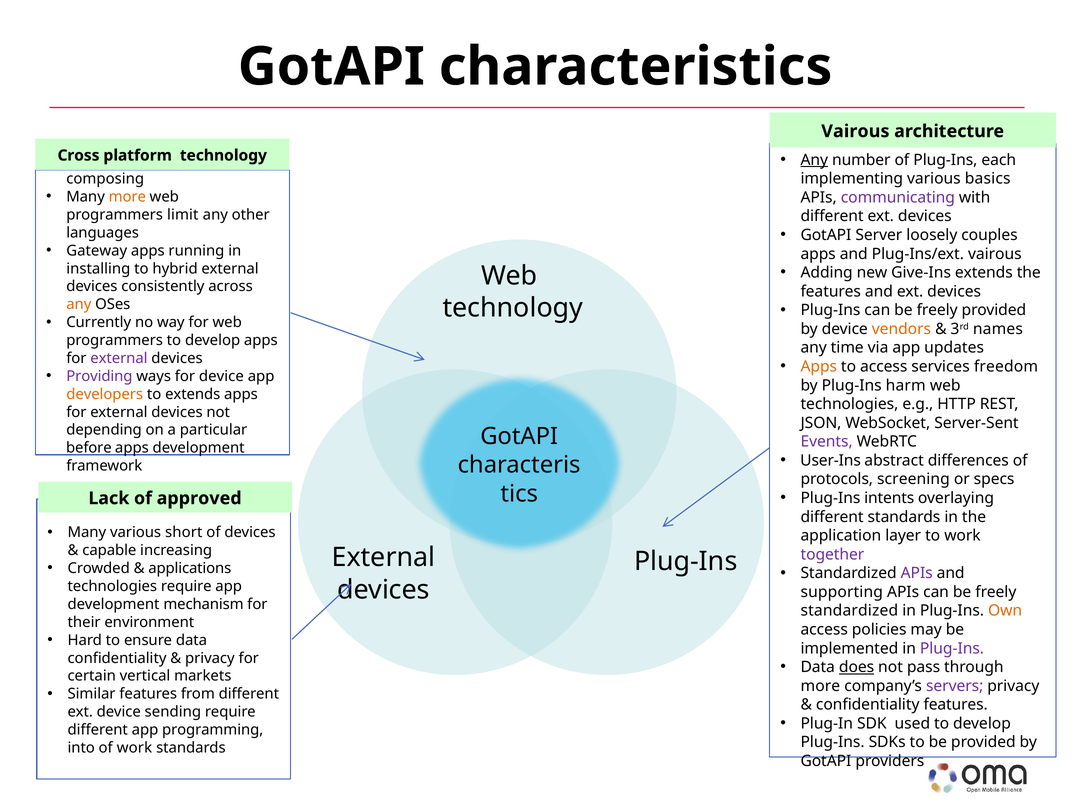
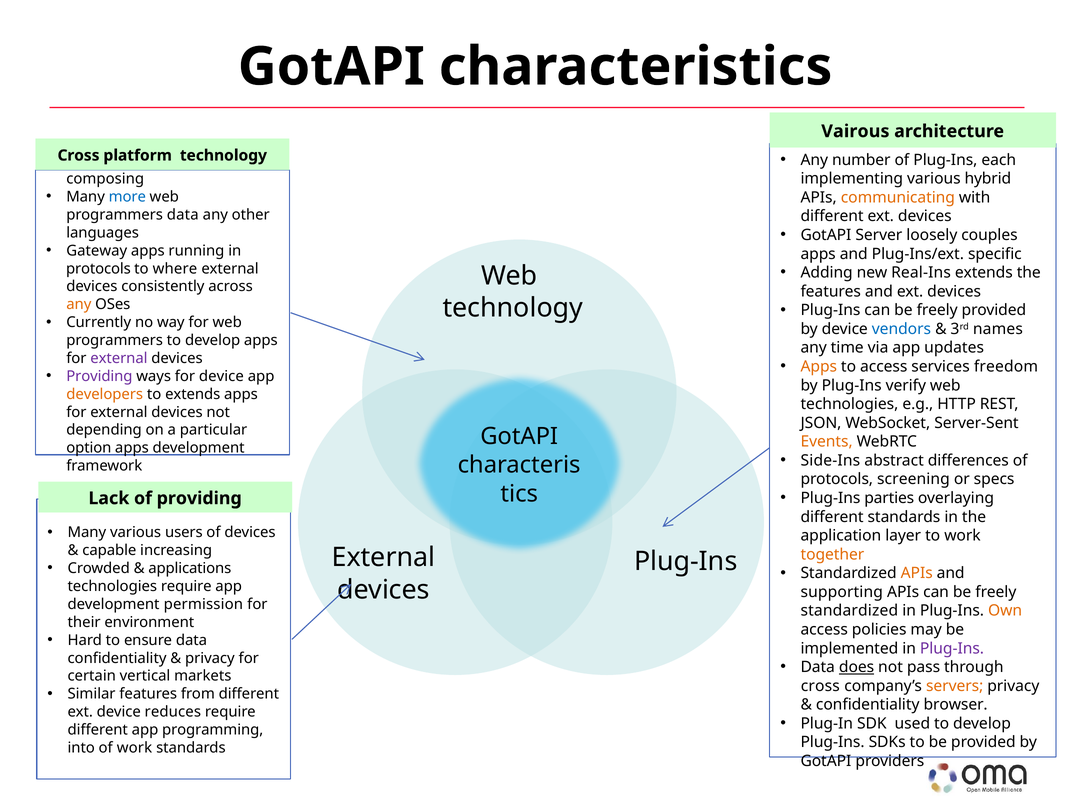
Any at (814, 160) underline: present -> none
basics: basics -> hybrid
more at (127, 197) colour: orange -> blue
communicating colour: purple -> orange
programmers limit: limit -> data
Plug-Ins/ext vairous: vairous -> specific
installing at (98, 268): installing -> protocols
hybrid: hybrid -> where
Give-Ins: Give-Ins -> Real-Ins
vendors colour: orange -> blue
harm: harm -> verify
Events colour: purple -> orange
before: before -> option
User-Ins: User-Ins -> Side-Ins
intents: intents -> parties
of approved: approved -> providing
short: short -> users
together colour: purple -> orange
APIs at (917, 573) colour: purple -> orange
mechanism: mechanism -> permission
more at (820, 686): more -> cross
servers colour: purple -> orange
confidentiality features: features -> browser
sending: sending -> reduces
